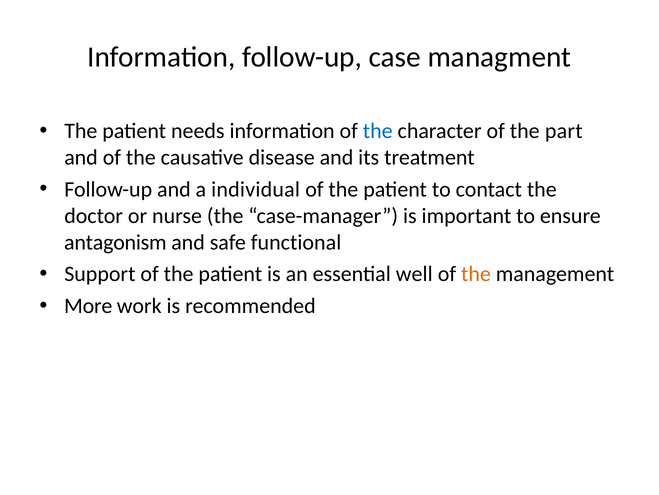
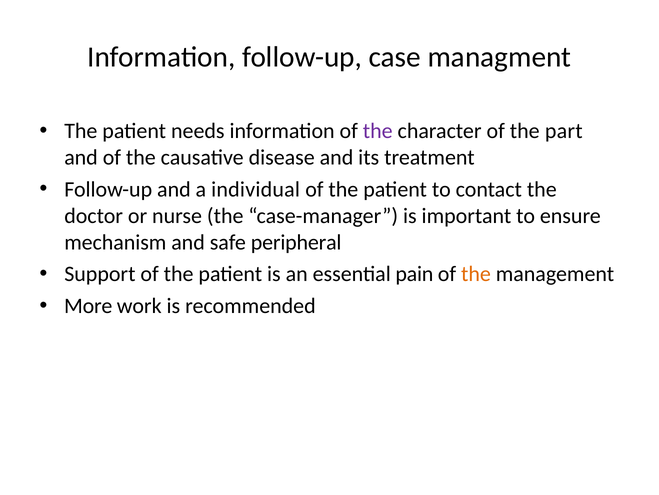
the at (378, 131) colour: blue -> purple
antagonism: antagonism -> mechanism
functional: functional -> peripheral
well: well -> pain
